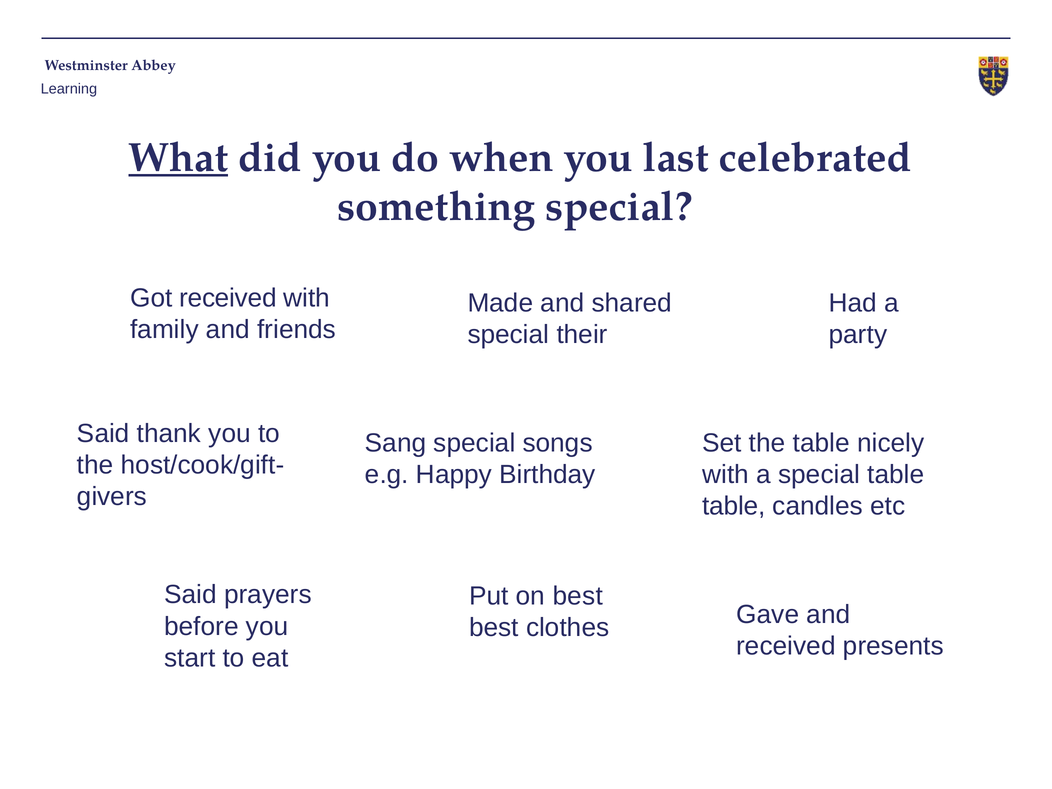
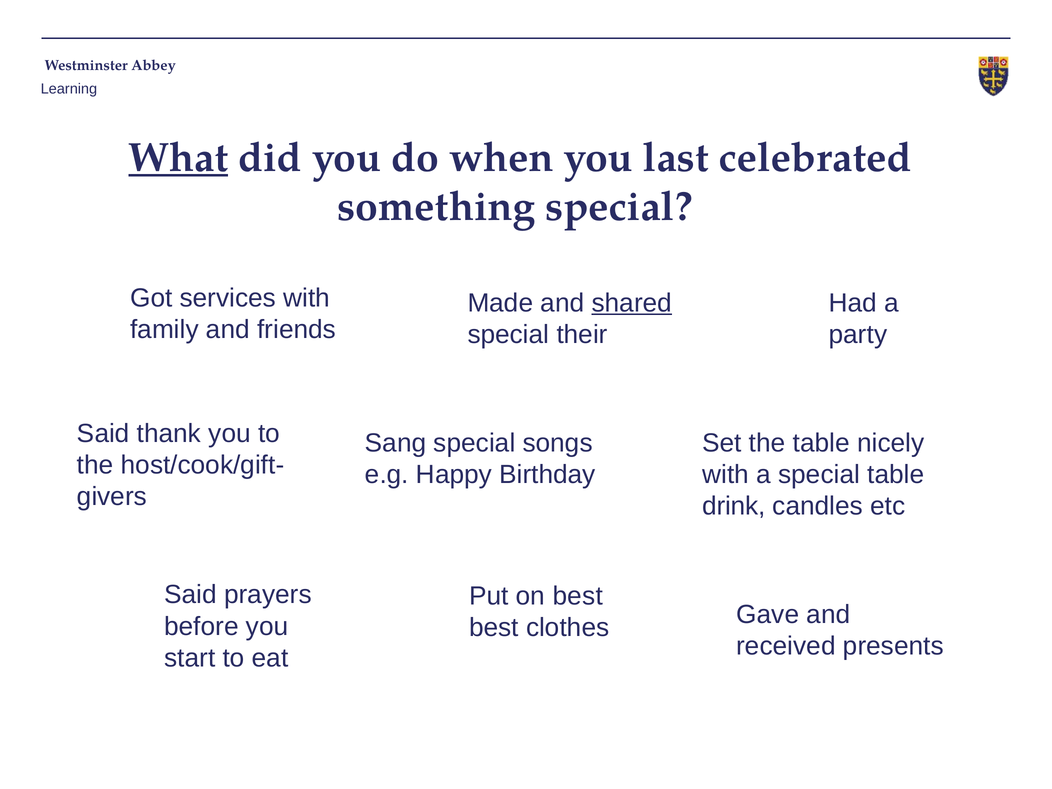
Got received: received -> services
shared underline: none -> present
table at (734, 506): table -> drink
